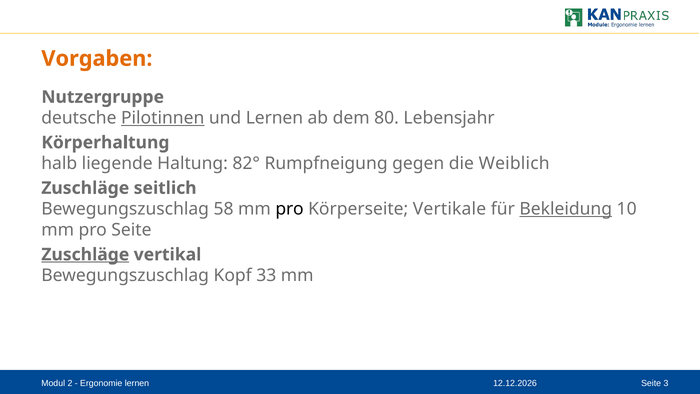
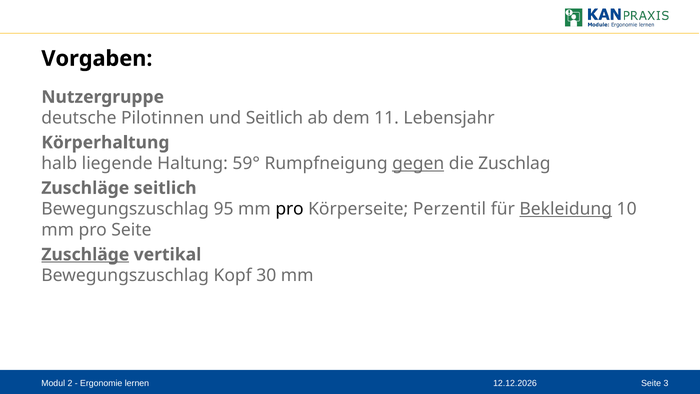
Vorgaben colour: orange -> black
Pilotinnen underline: present -> none
und Lernen: Lernen -> Seitlich
80: 80 -> 11
82°: 82° -> 59°
gegen underline: none -> present
Weiblich: Weiblich -> Zuschlag
58: 58 -> 95
Vertikale: Vertikale -> Perzentil
33: 33 -> 30
